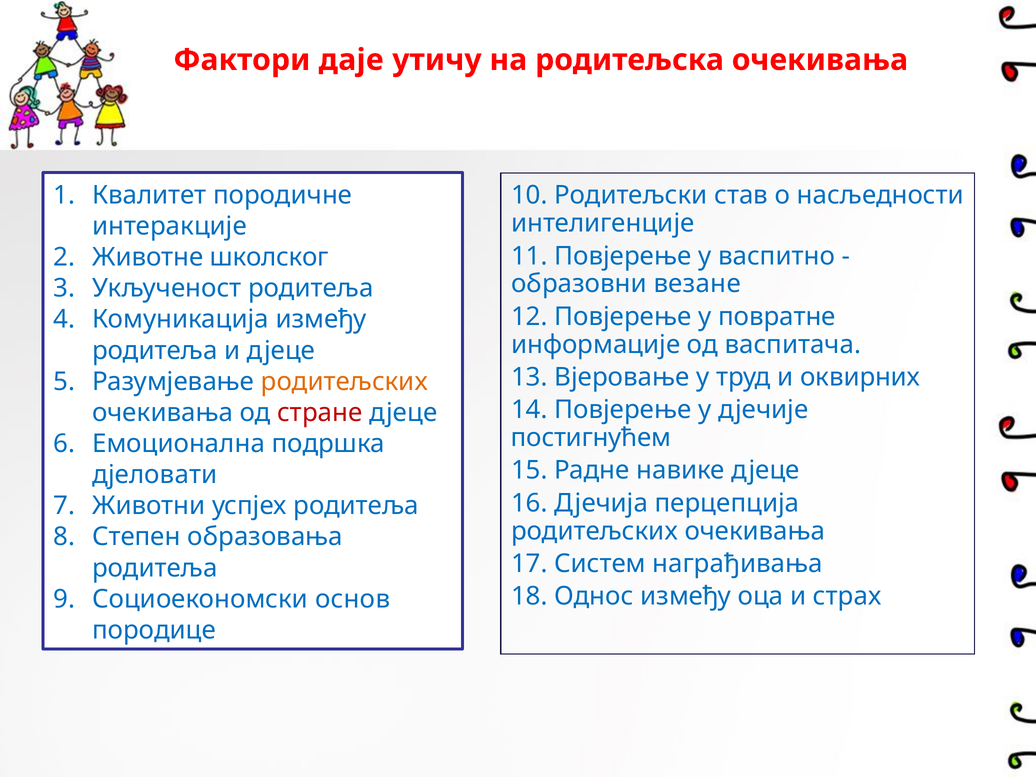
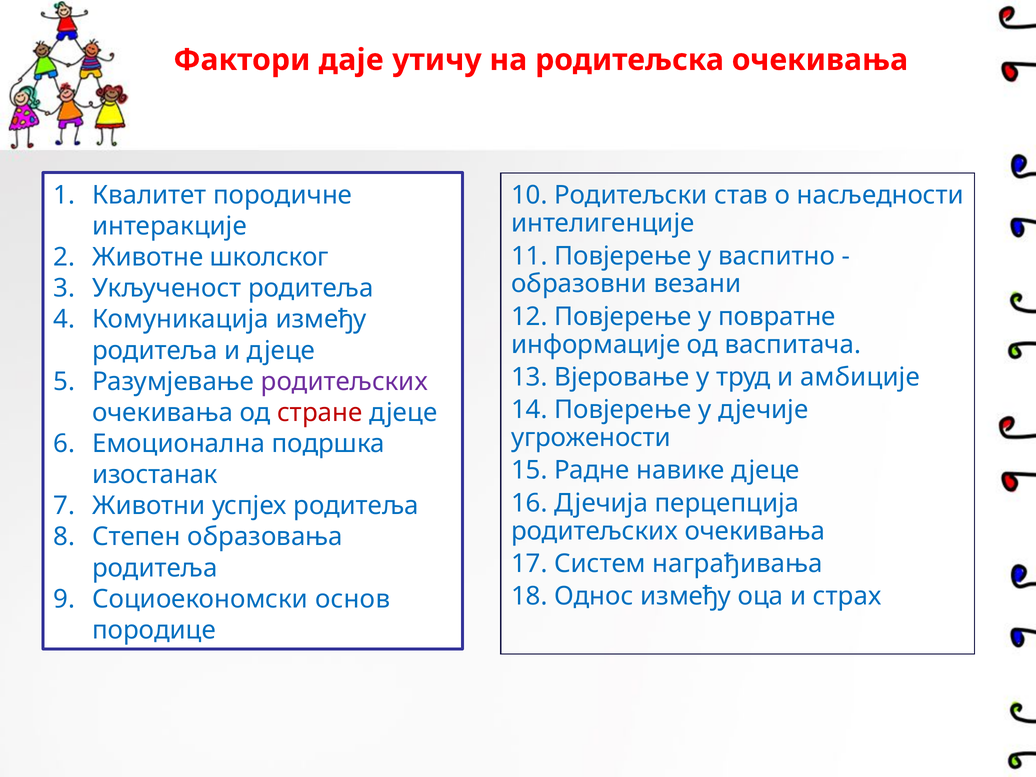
везане: везане -> везани
оквирних: оквирних -> амбиције
родитељских at (344, 382) colour: orange -> purple
постигнућем: постигнућем -> угрожености
дјеловати: дјеловати -> изостанак
